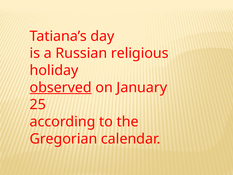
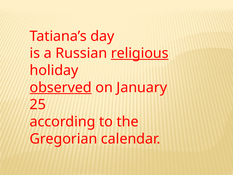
religious underline: none -> present
